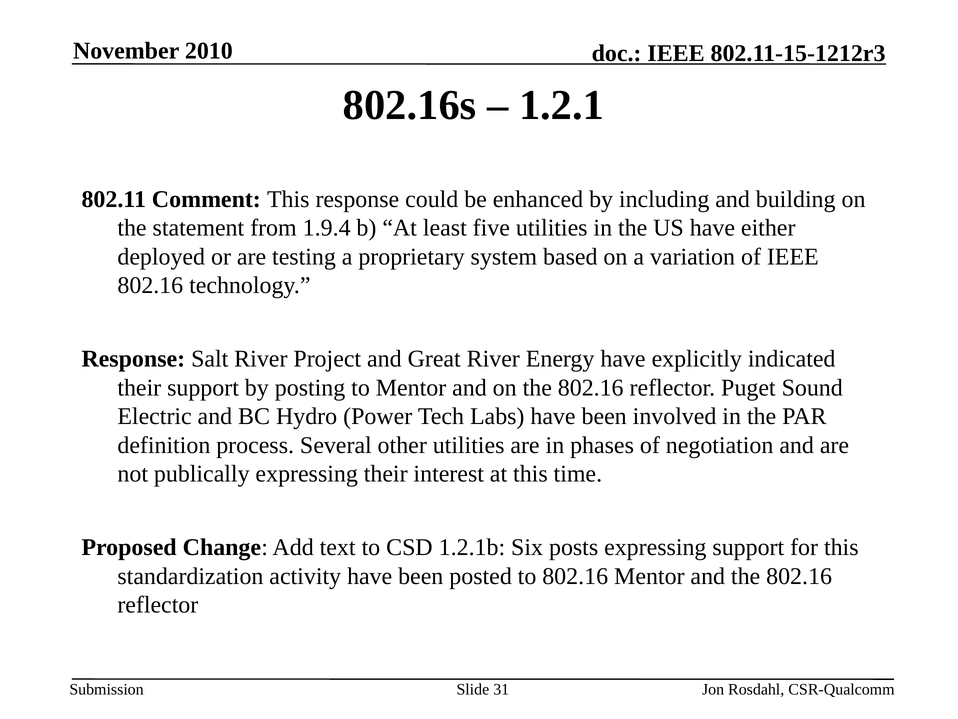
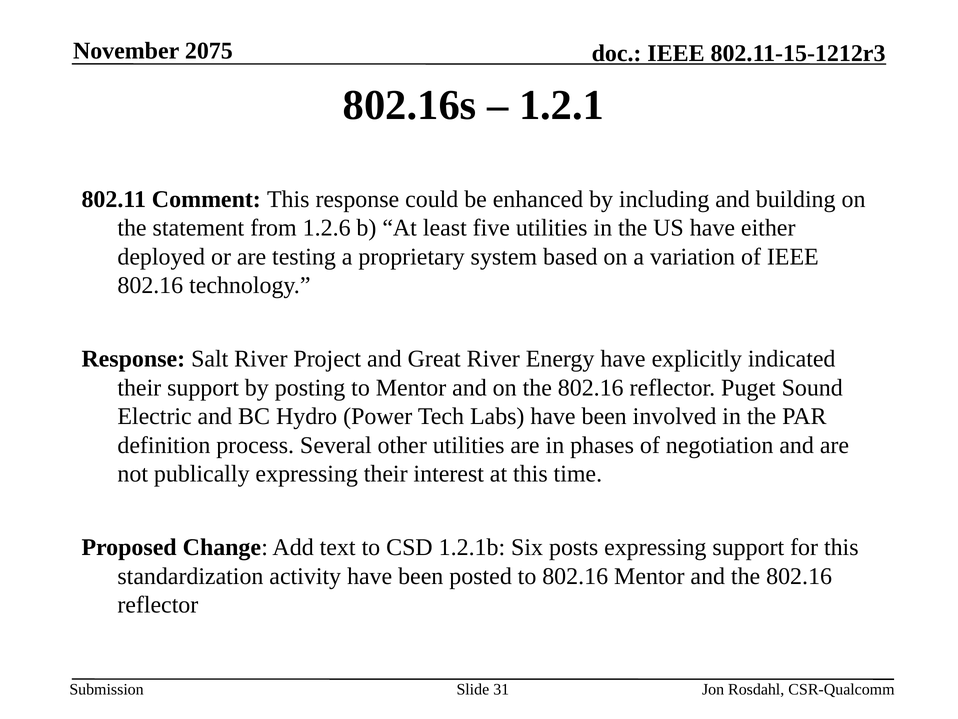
2010: 2010 -> 2075
1.9.4: 1.9.4 -> 1.2.6
